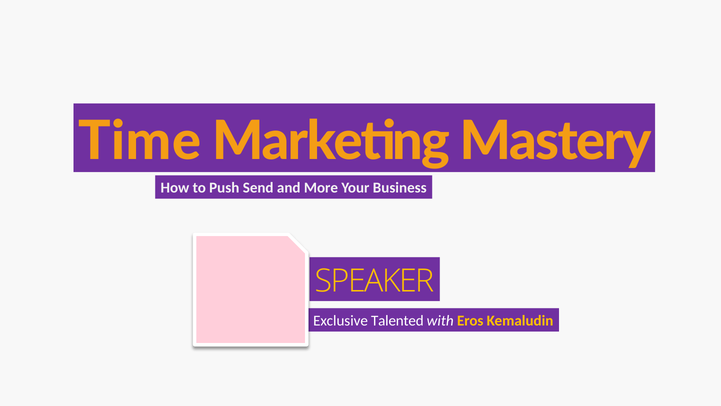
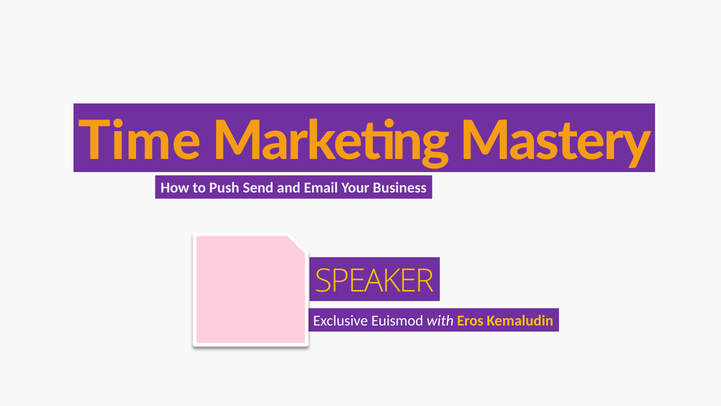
More: More -> Email
Talented: Talented -> Euismod
